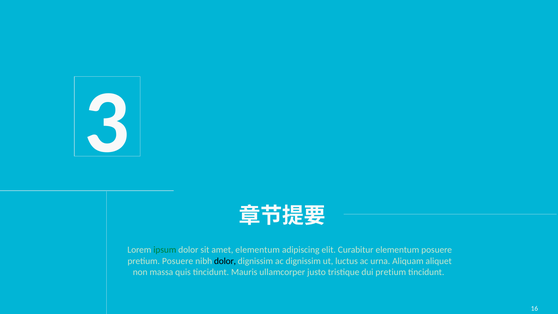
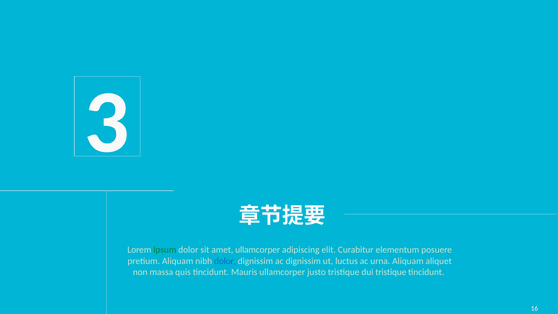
amet elementum: elementum -> ullamcorper
pretium Posuere: Posuere -> Aliquam
dolor at (225, 261) colour: black -> blue
dui pretium: pretium -> tristique
